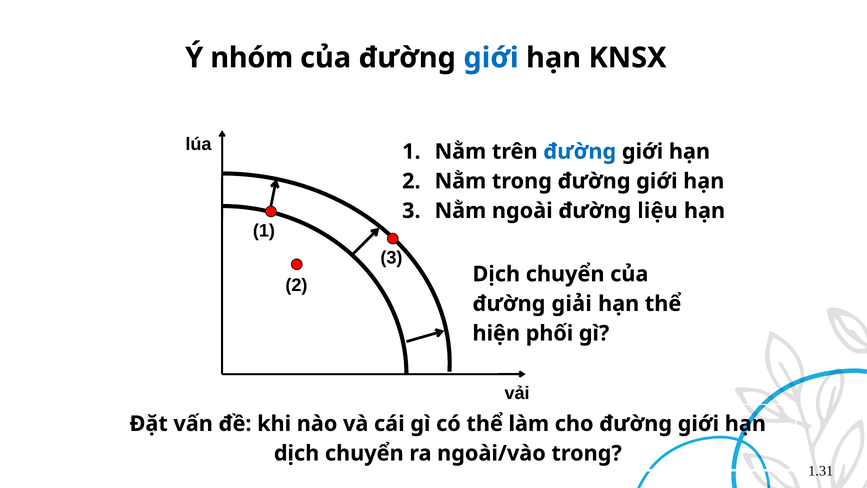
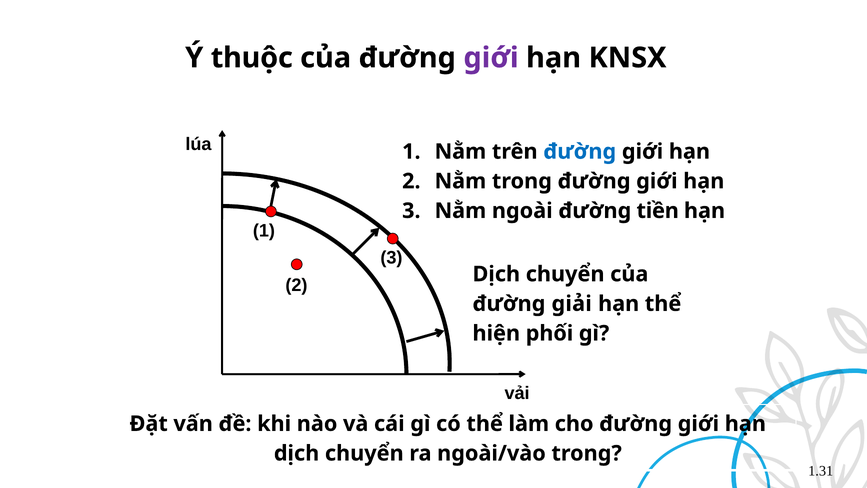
nhóm: nhóm -> thuộc
giới at (491, 58) colour: blue -> purple
liệu: liệu -> tiền
